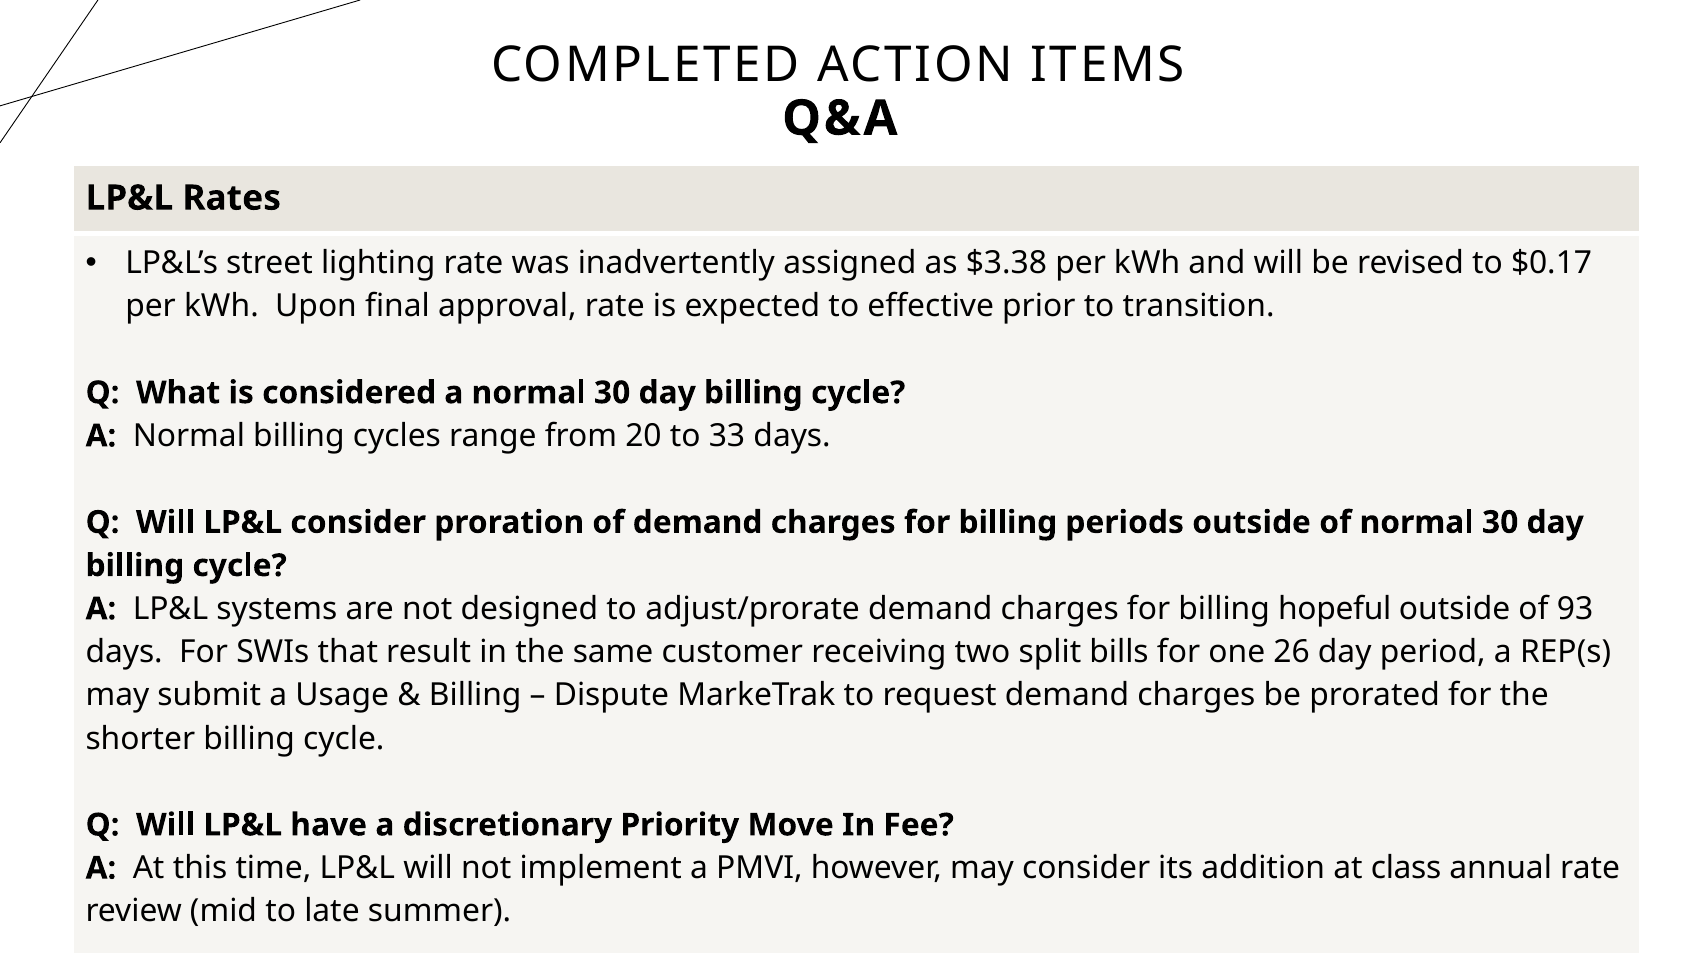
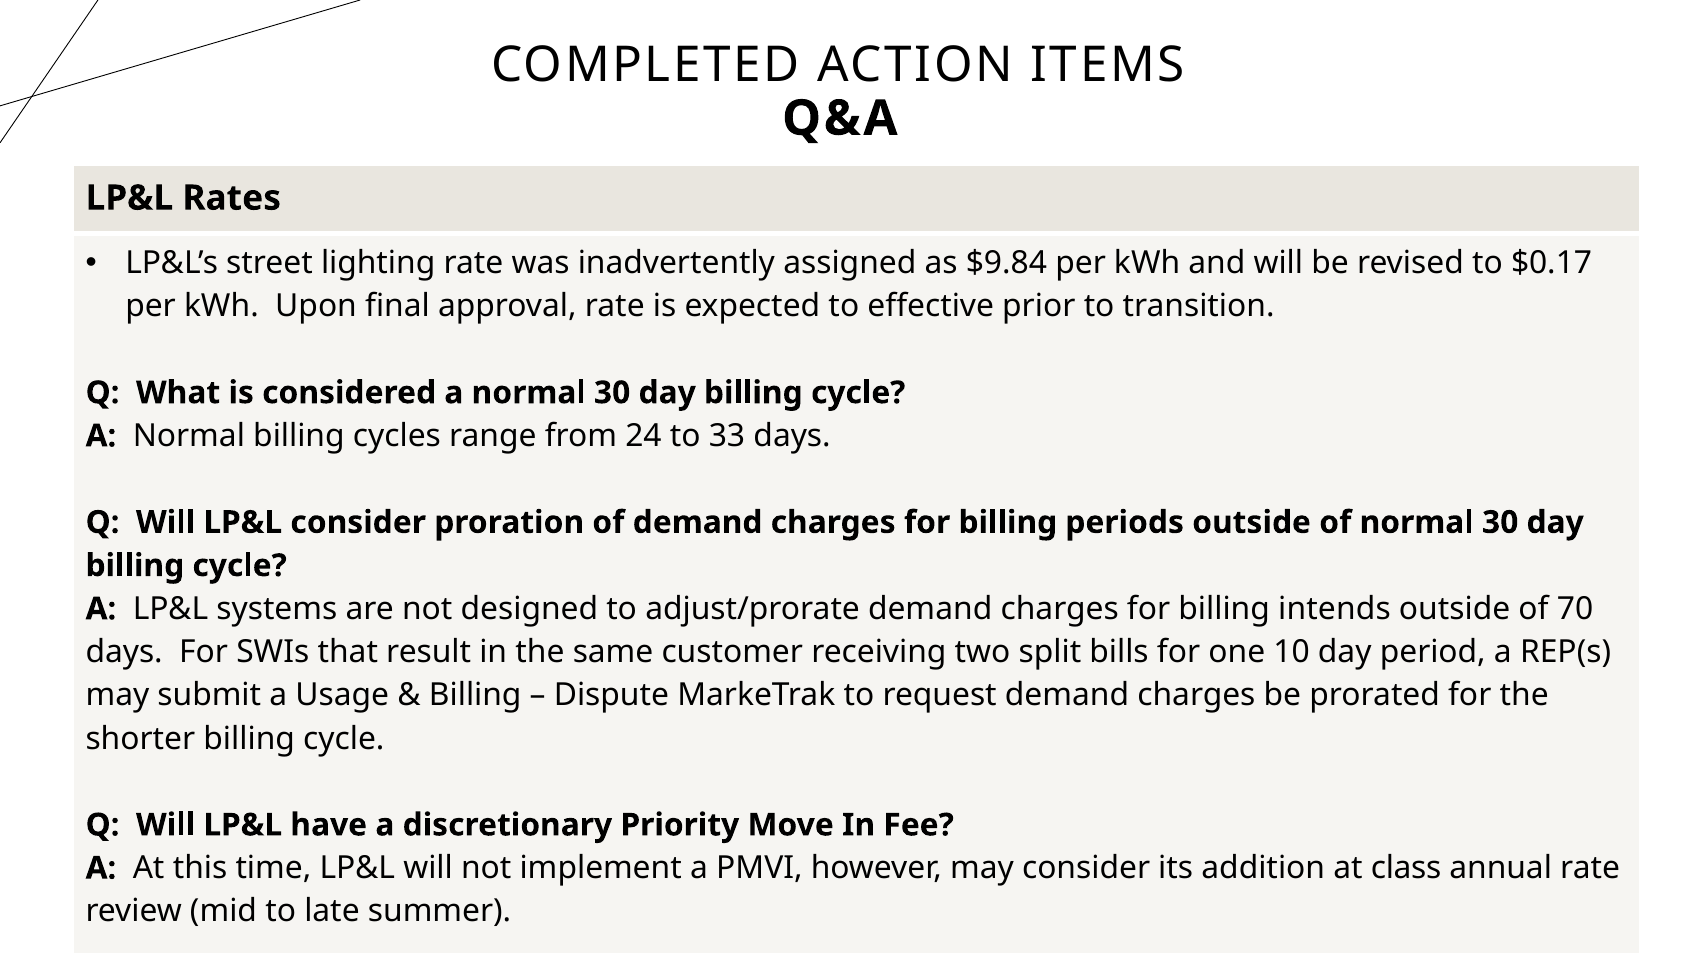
$3.38: $3.38 -> $9.84
20: 20 -> 24
hopeful: hopeful -> intends
93: 93 -> 70
26: 26 -> 10
